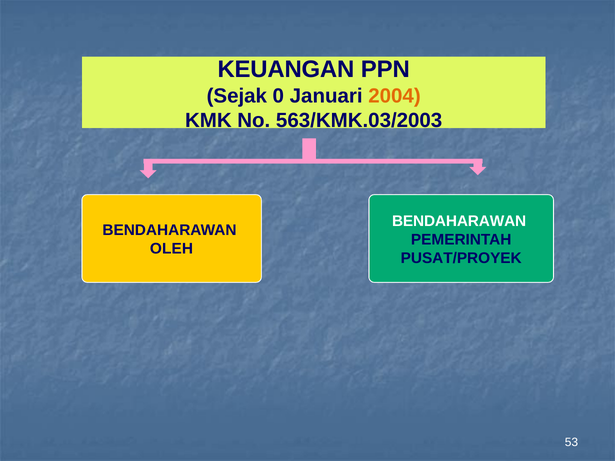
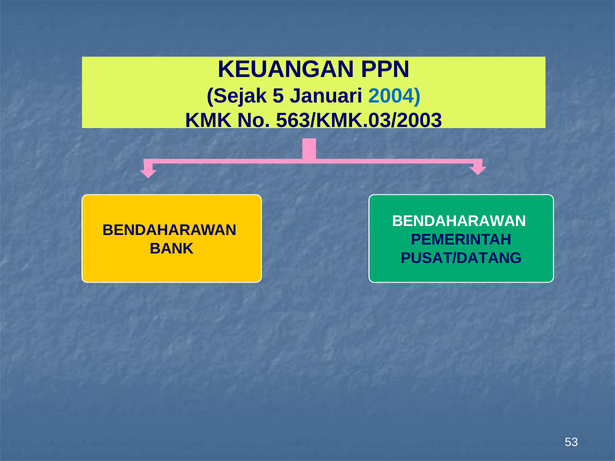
0: 0 -> 5
2004 colour: orange -> blue
OLEH: OLEH -> BANK
PUSAT/PROYEK: PUSAT/PROYEK -> PUSAT/DATANG
